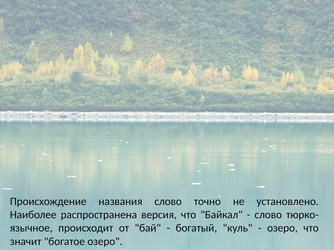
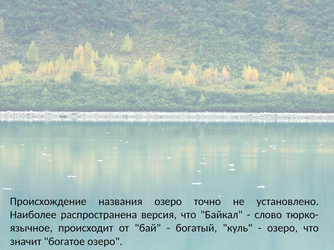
названия слово: слово -> озеро
